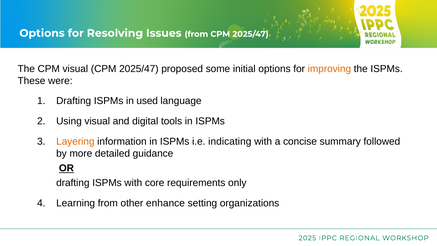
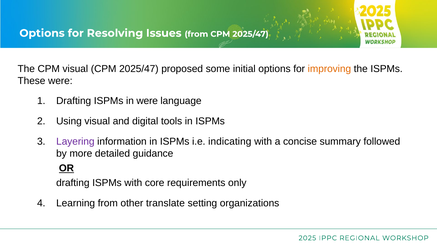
in used: used -> were
Layering colour: orange -> purple
enhance: enhance -> translate
